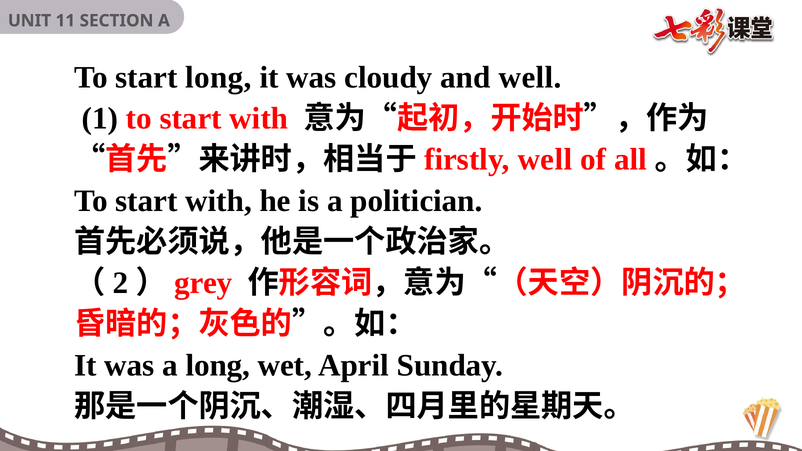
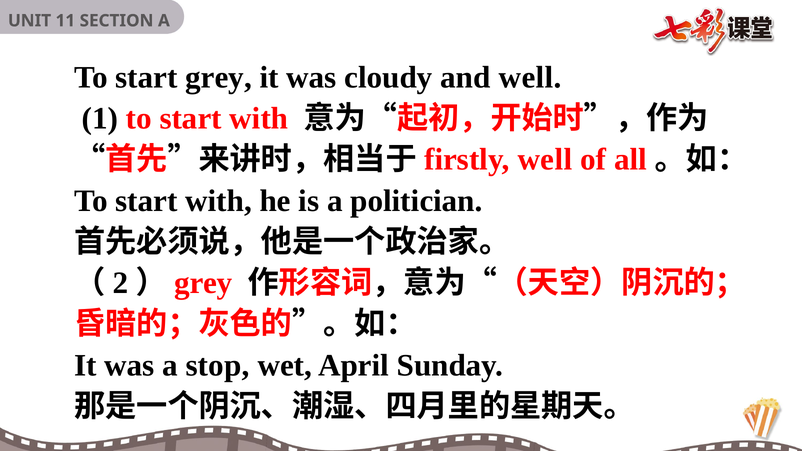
start long: long -> grey
a long: long -> stop
